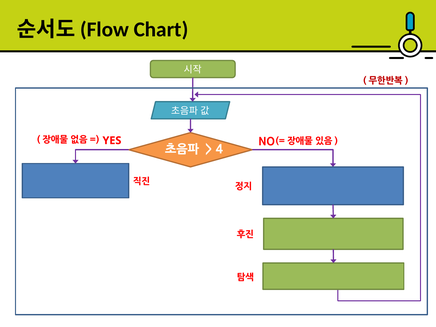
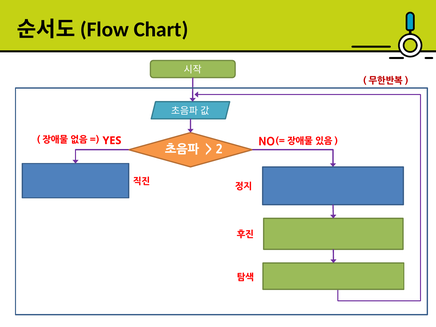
4: 4 -> 2
